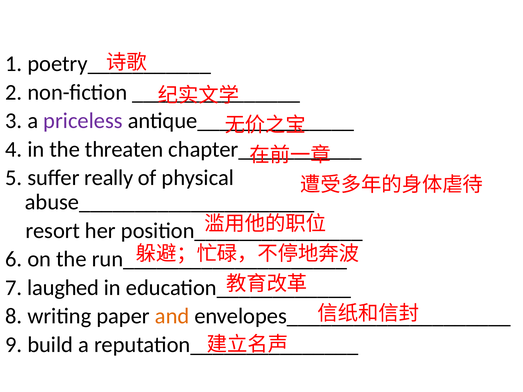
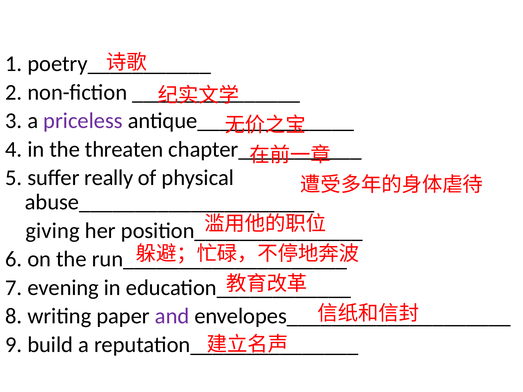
resort: resort -> giving
laughed: laughed -> evening
and colour: orange -> purple
